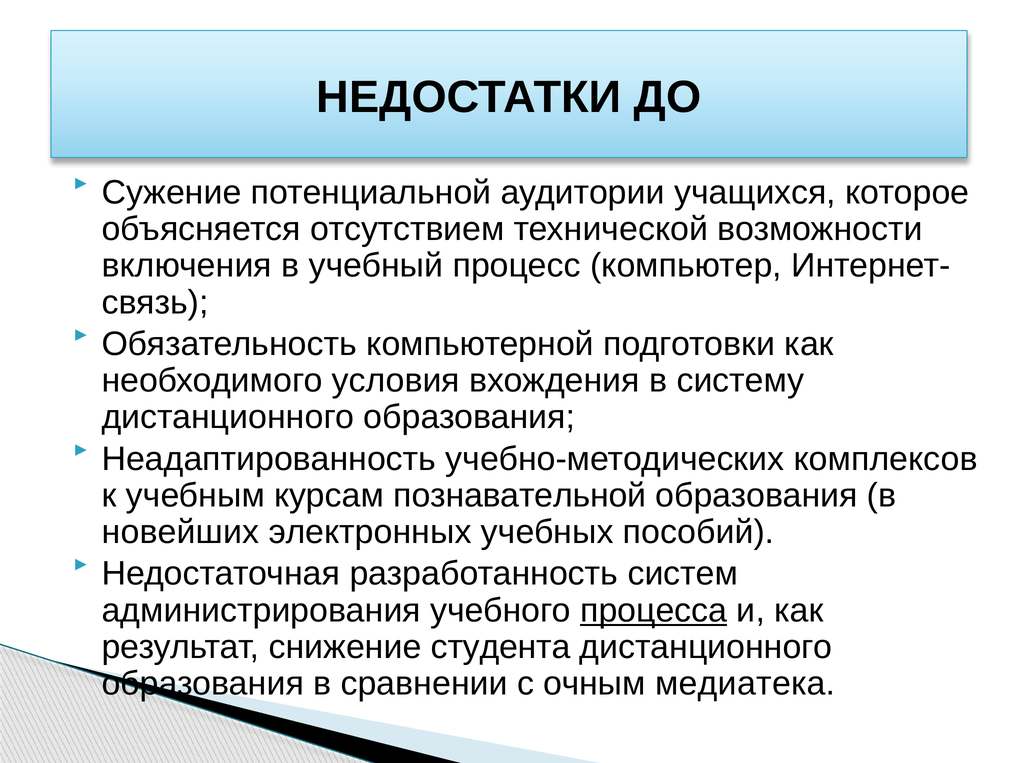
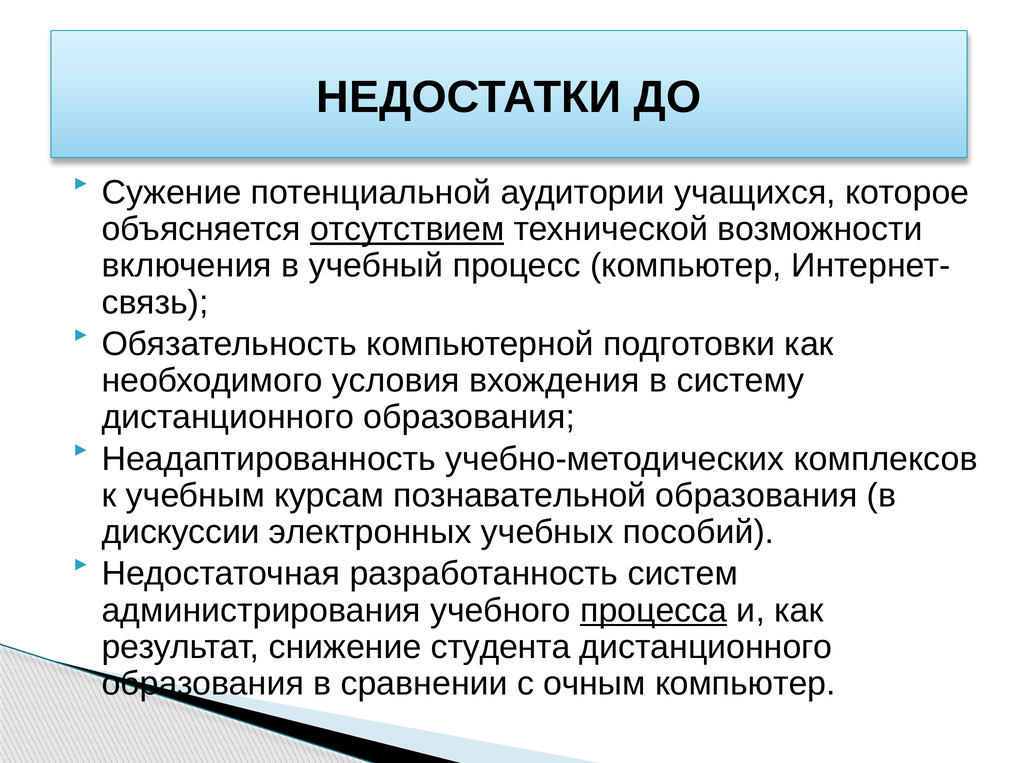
отсутствием underline: none -> present
новейших: новейших -> дискуссии
очным медиатека: медиатека -> компьютер
